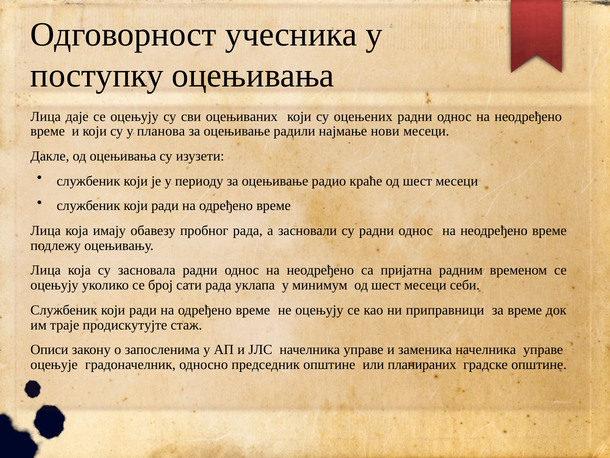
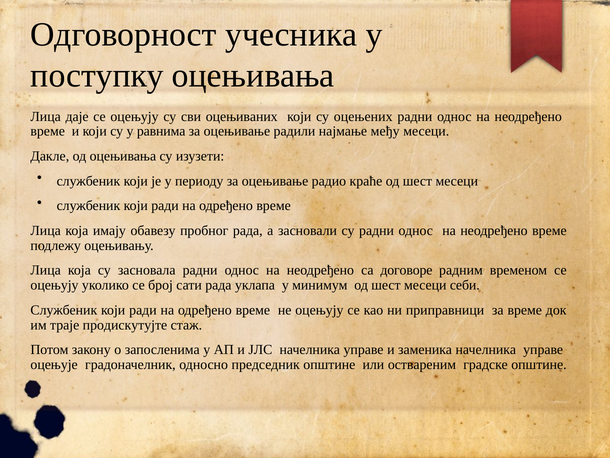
планова: планова -> равнима
нови: нови -> међу
пријатна: пријатна -> договоре
Описи: Описи -> Потом
планираних: планираних -> оствареним
